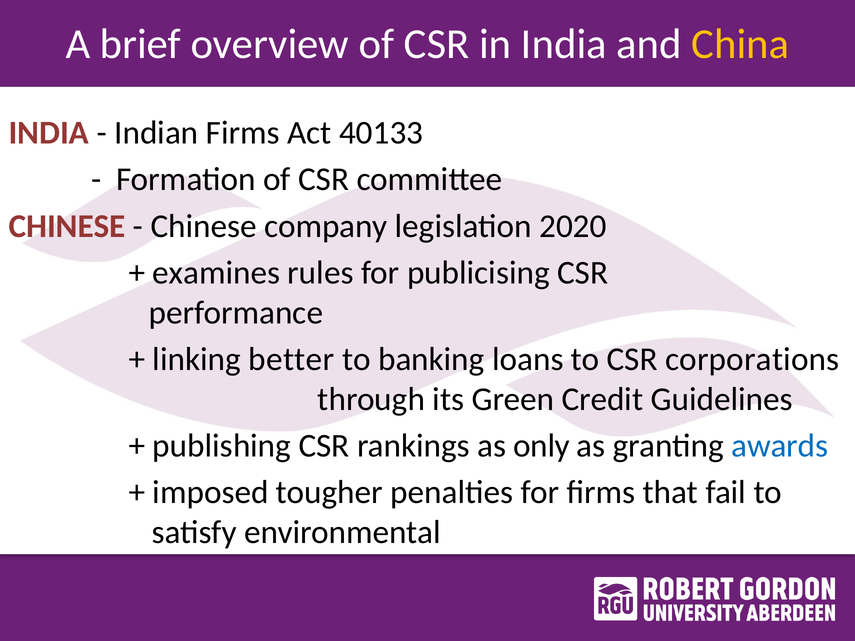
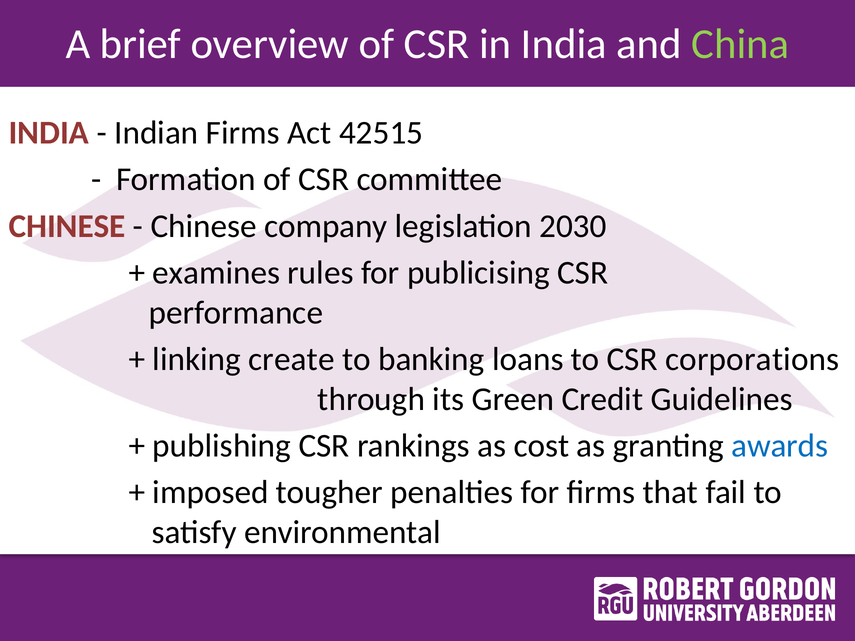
China colour: yellow -> light green
40133: 40133 -> 42515
2020: 2020 -> 2030
better: better -> create
only: only -> cost
